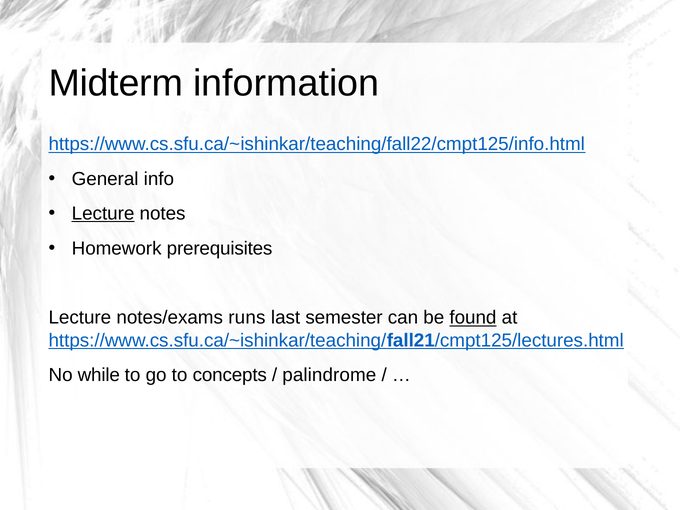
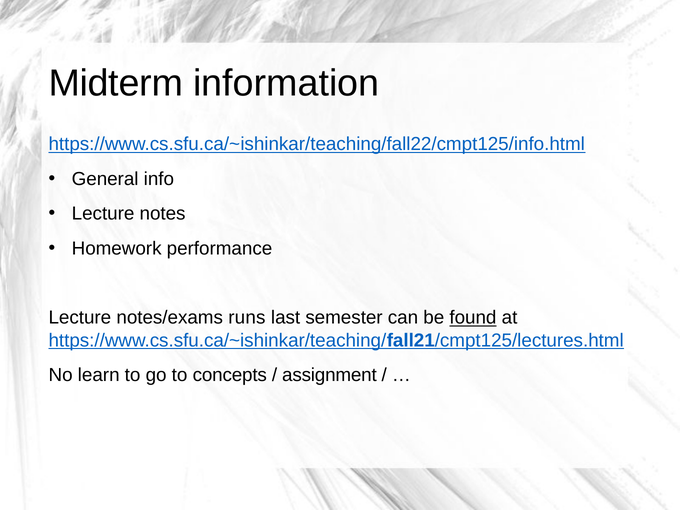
Lecture at (103, 214) underline: present -> none
prerequisites: prerequisites -> performance
while: while -> learn
palindrome: palindrome -> assignment
